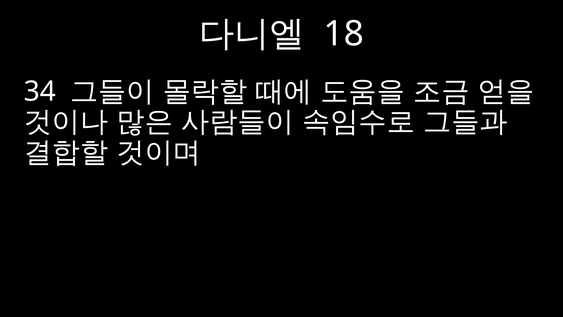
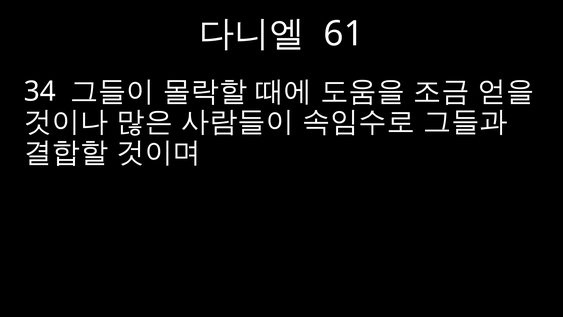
18: 18 -> 61
